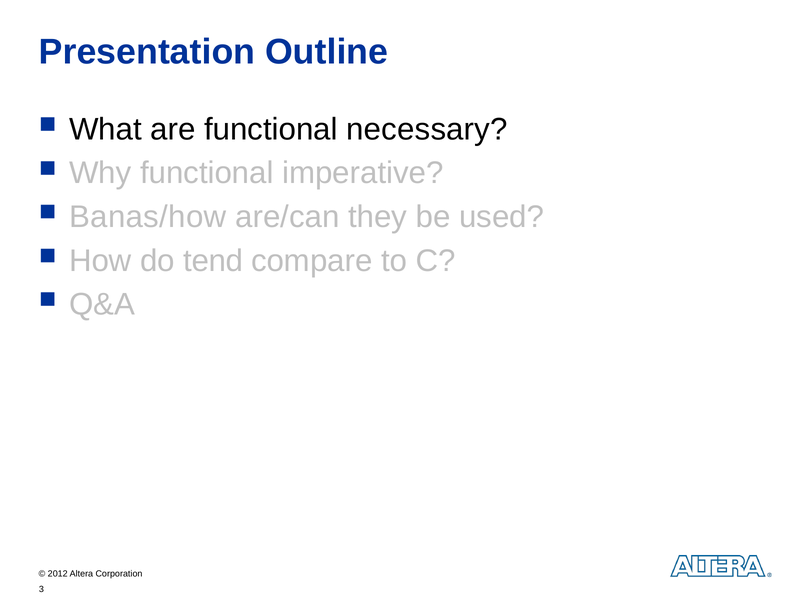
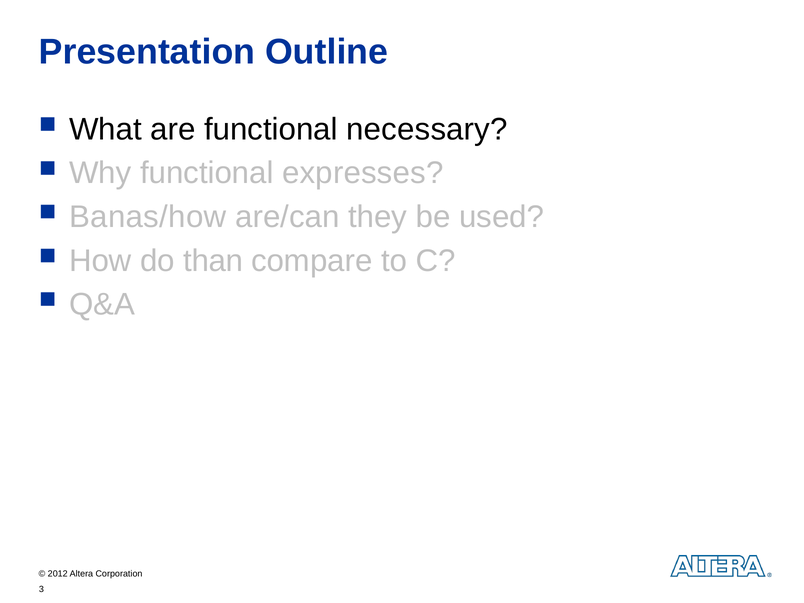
imperative: imperative -> expresses
tend: tend -> than
